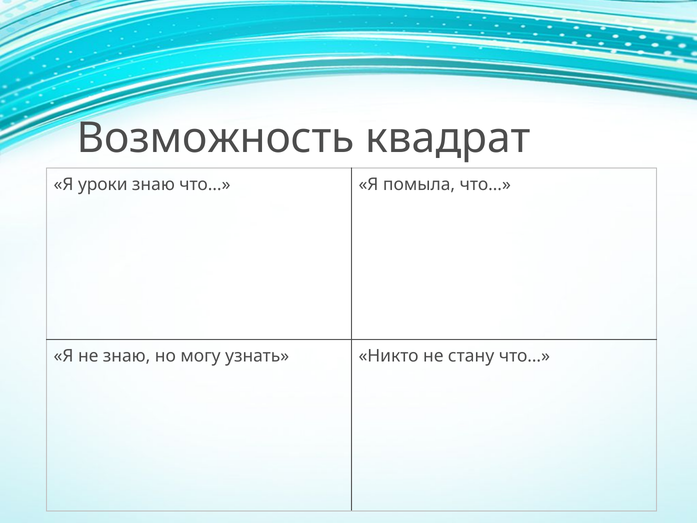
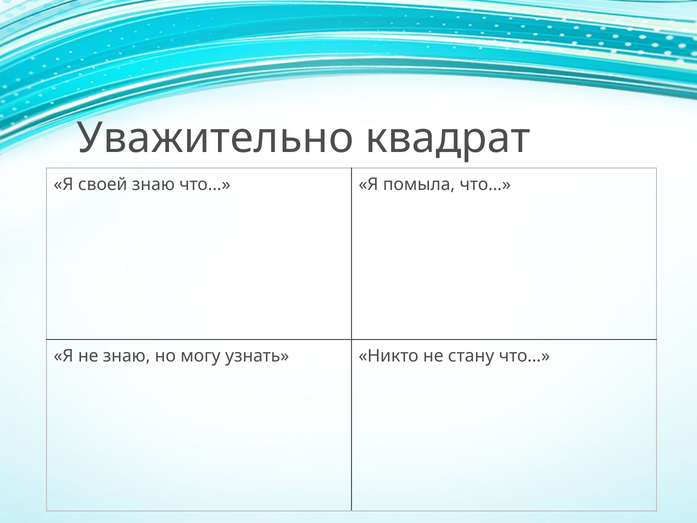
Возможность: Возможность -> Уважительно
уроки: уроки -> своей
